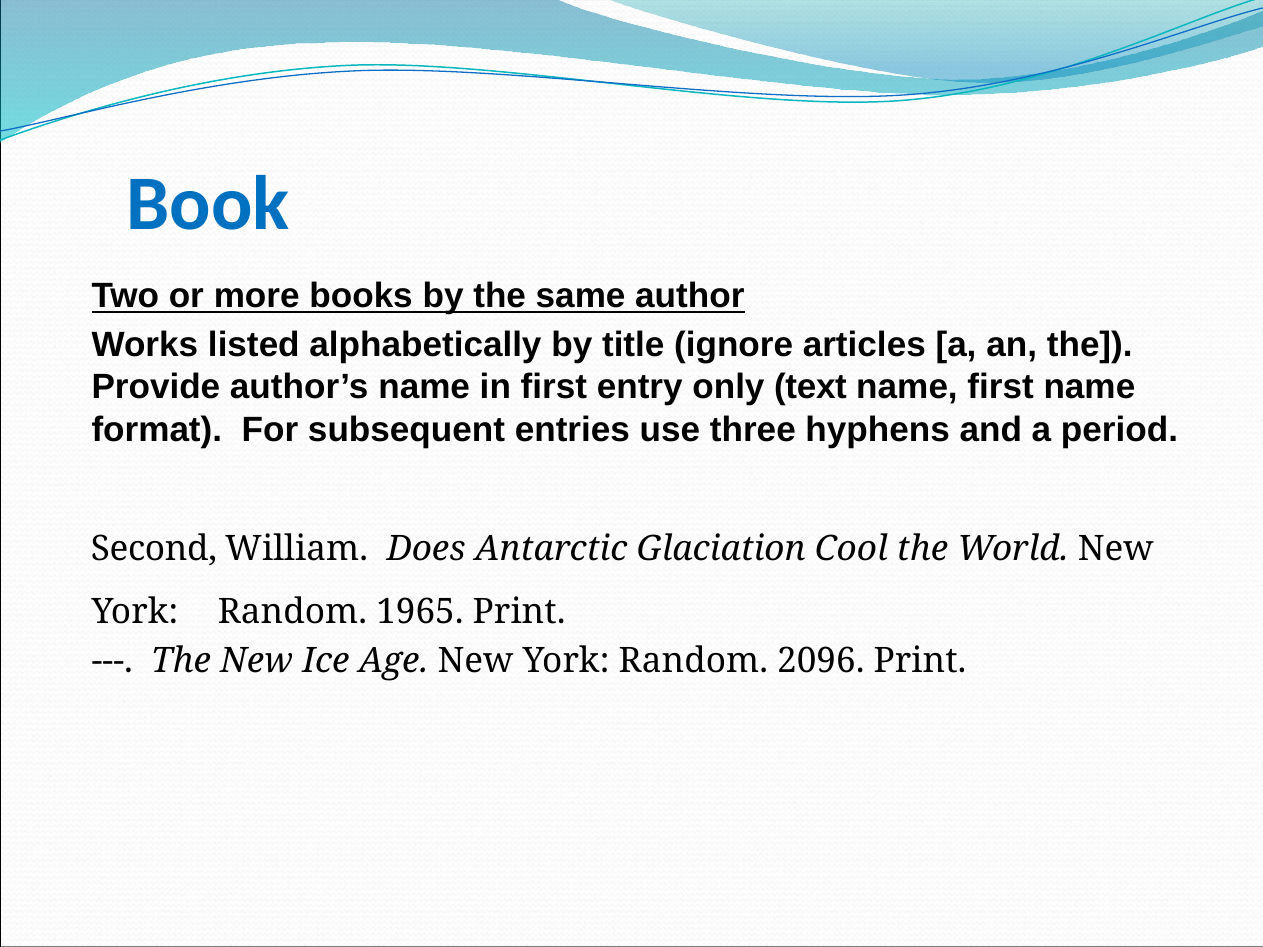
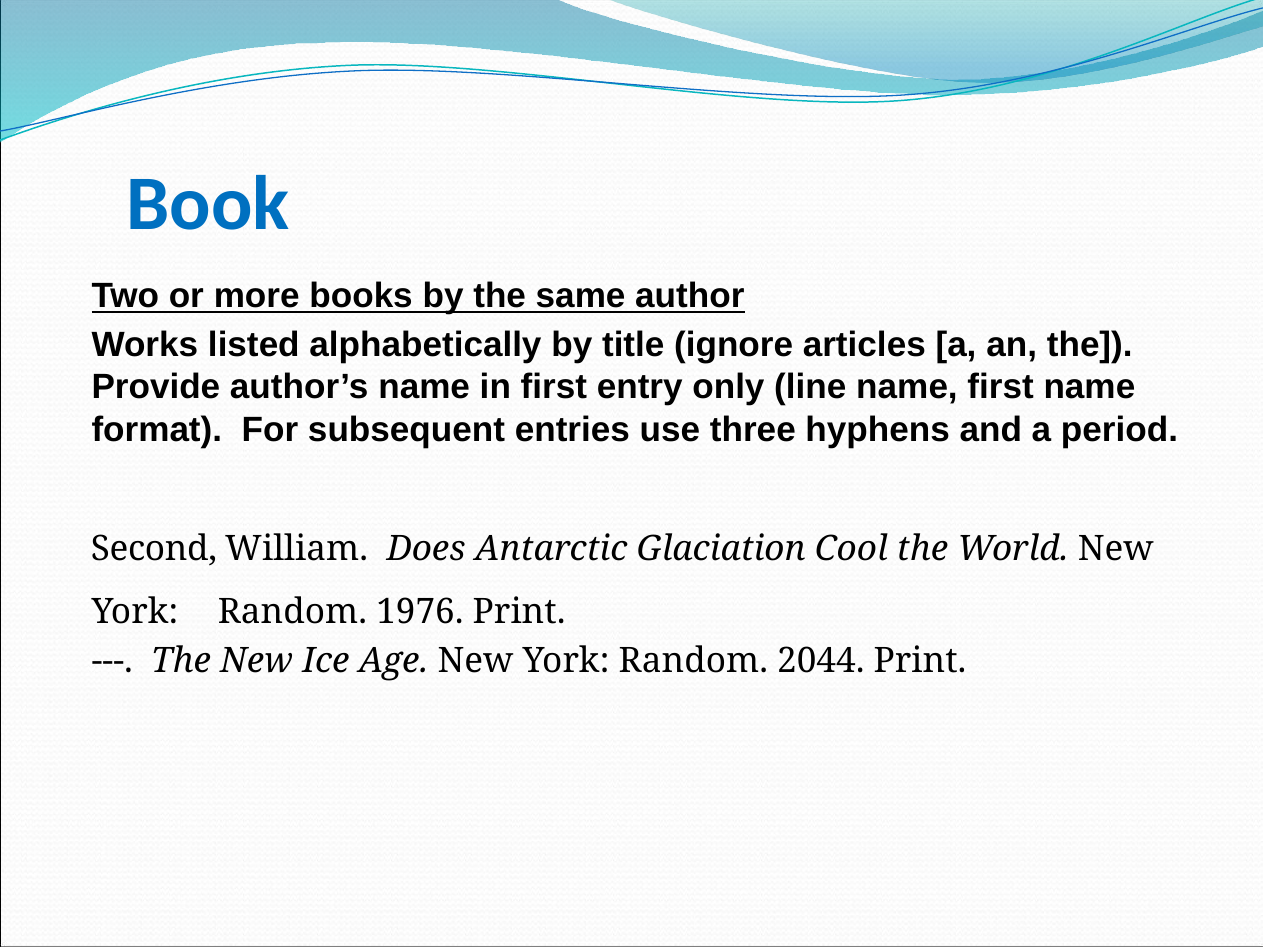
text: text -> line
1965: 1965 -> 1976
2096: 2096 -> 2044
